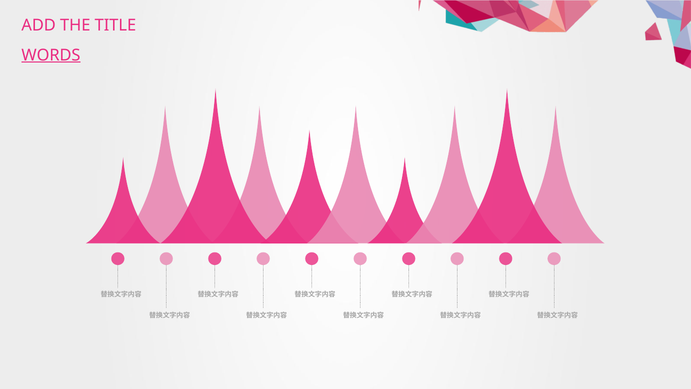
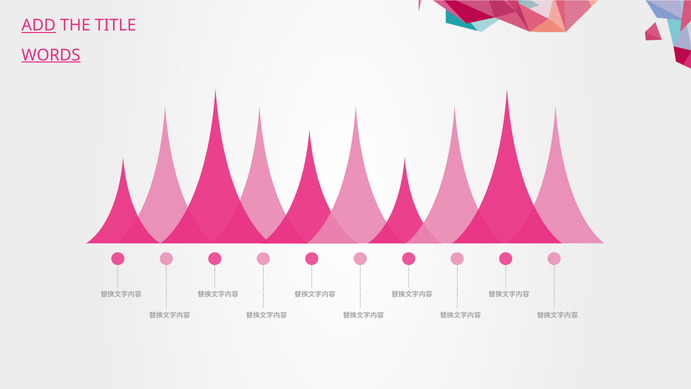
ADD underline: none -> present
